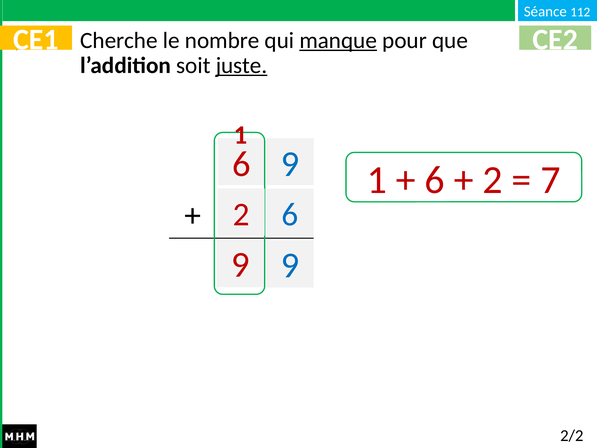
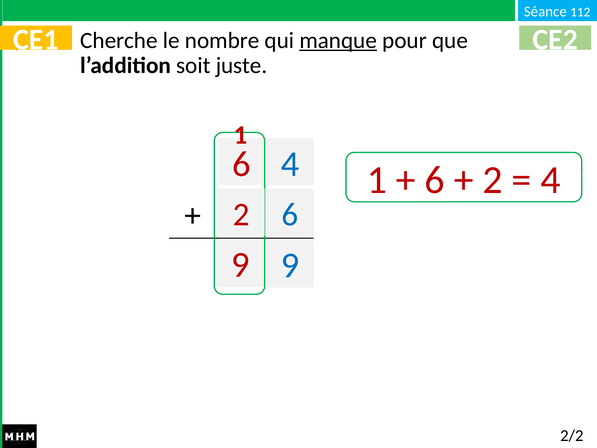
juste underline: present -> none
6 9: 9 -> 4
7 at (551, 180): 7 -> 4
